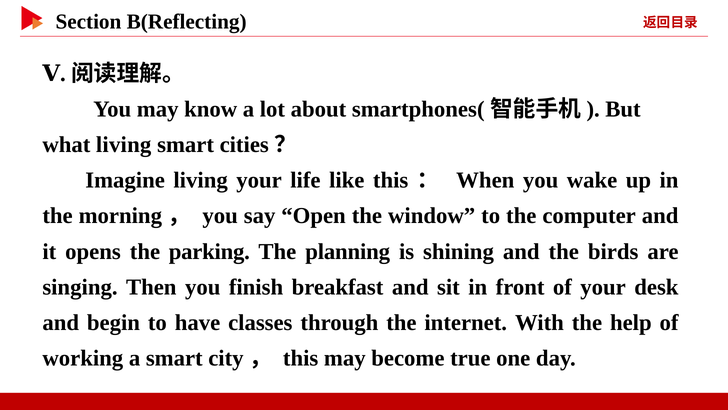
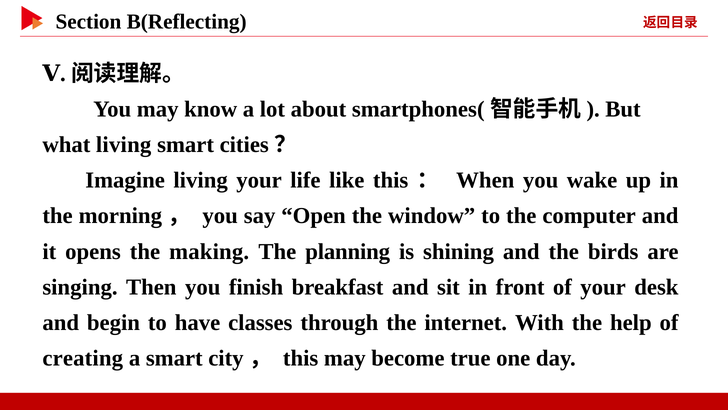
parking: parking -> making
working: working -> creating
